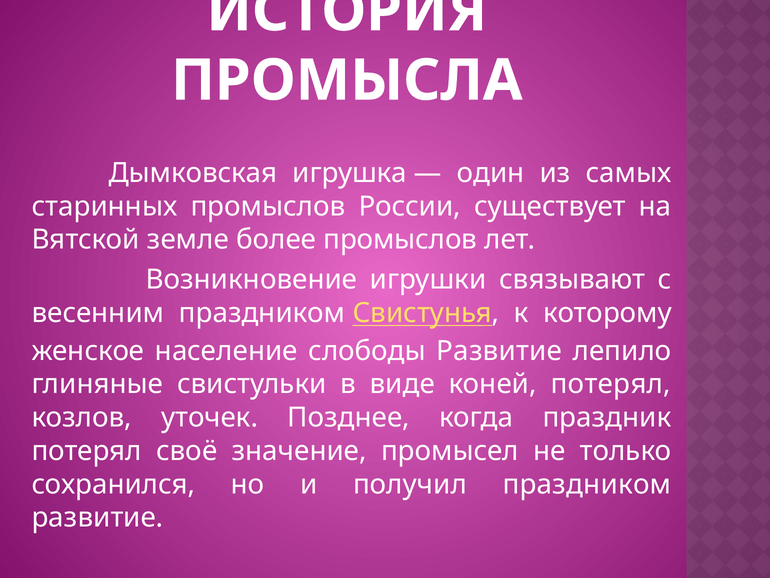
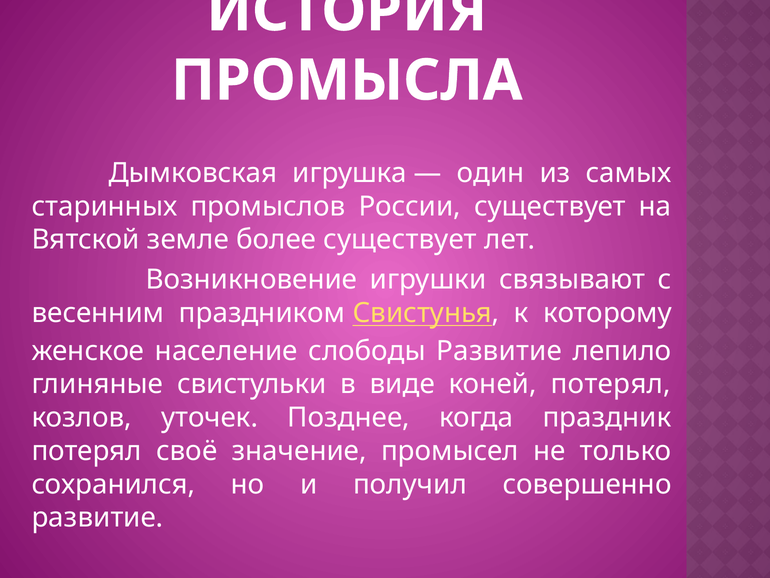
более промыслов: промыслов -> существует
получил праздником: праздником -> совершенно
